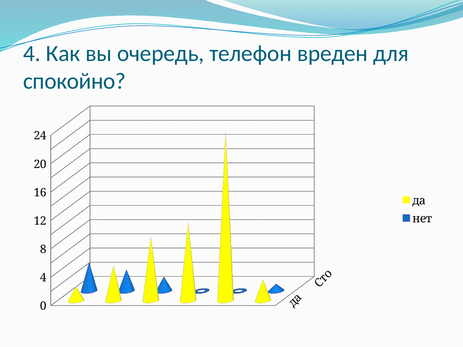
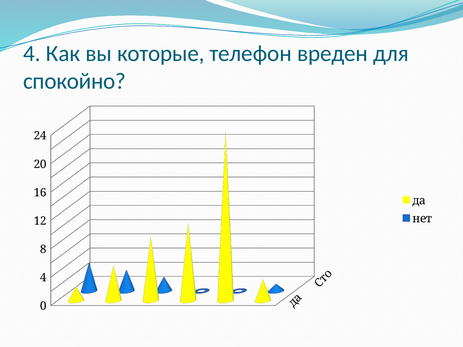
очередь: очередь -> которые
